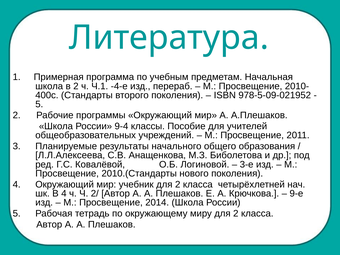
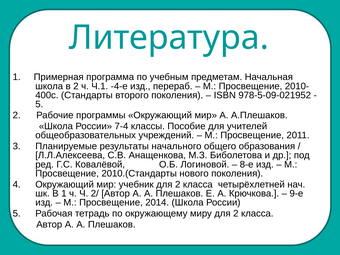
9-4: 9-4 -> 7-4
3-е: 3-е -> 8-е
В 4: 4 -> 1
